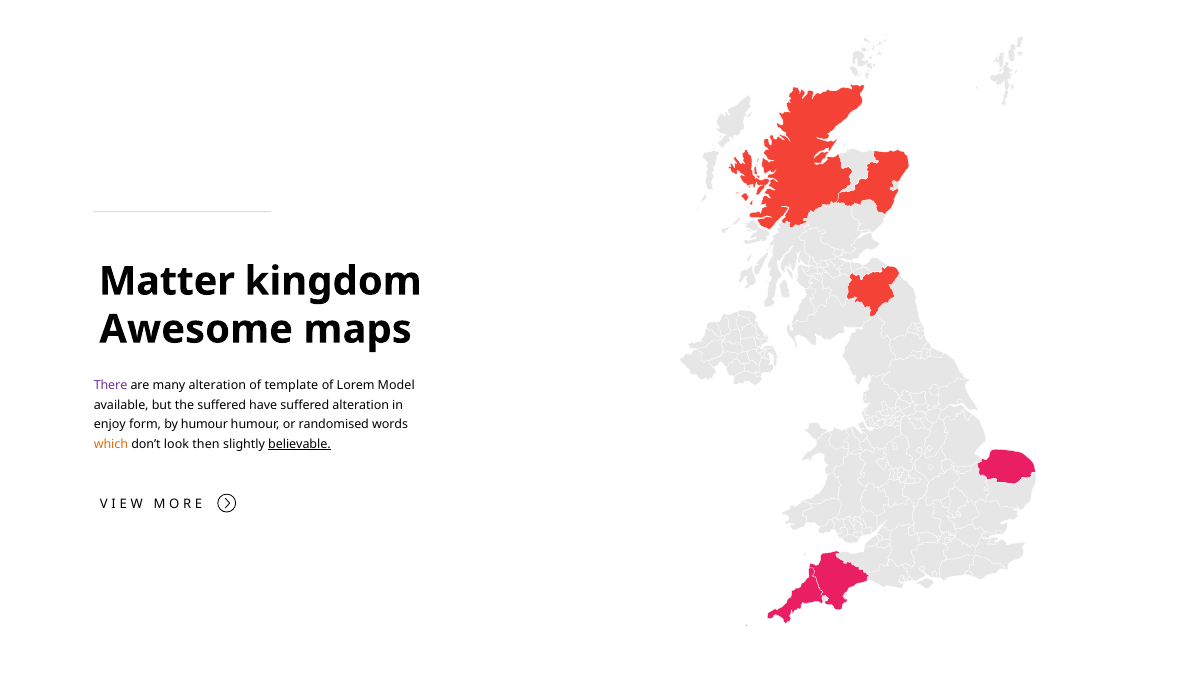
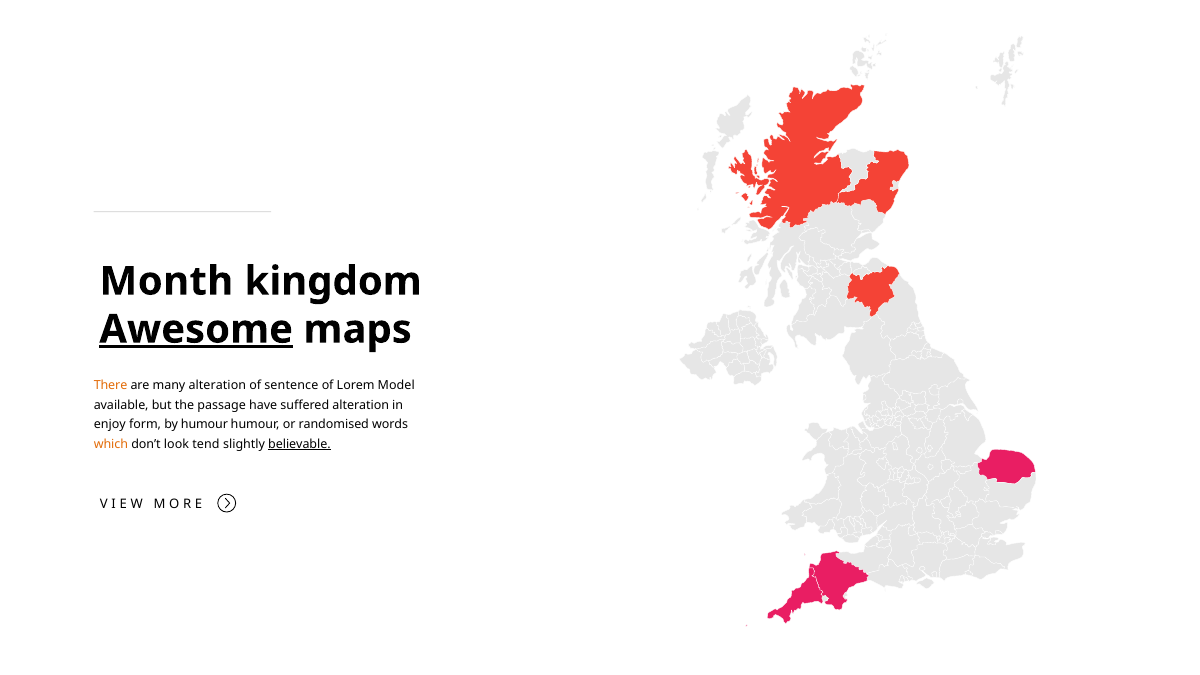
Matter: Matter -> Month
Awesome underline: none -> present
There colour: purple -> orange
template: template -> sentence
the suffered: suffered -> passage
then: then -> tend
